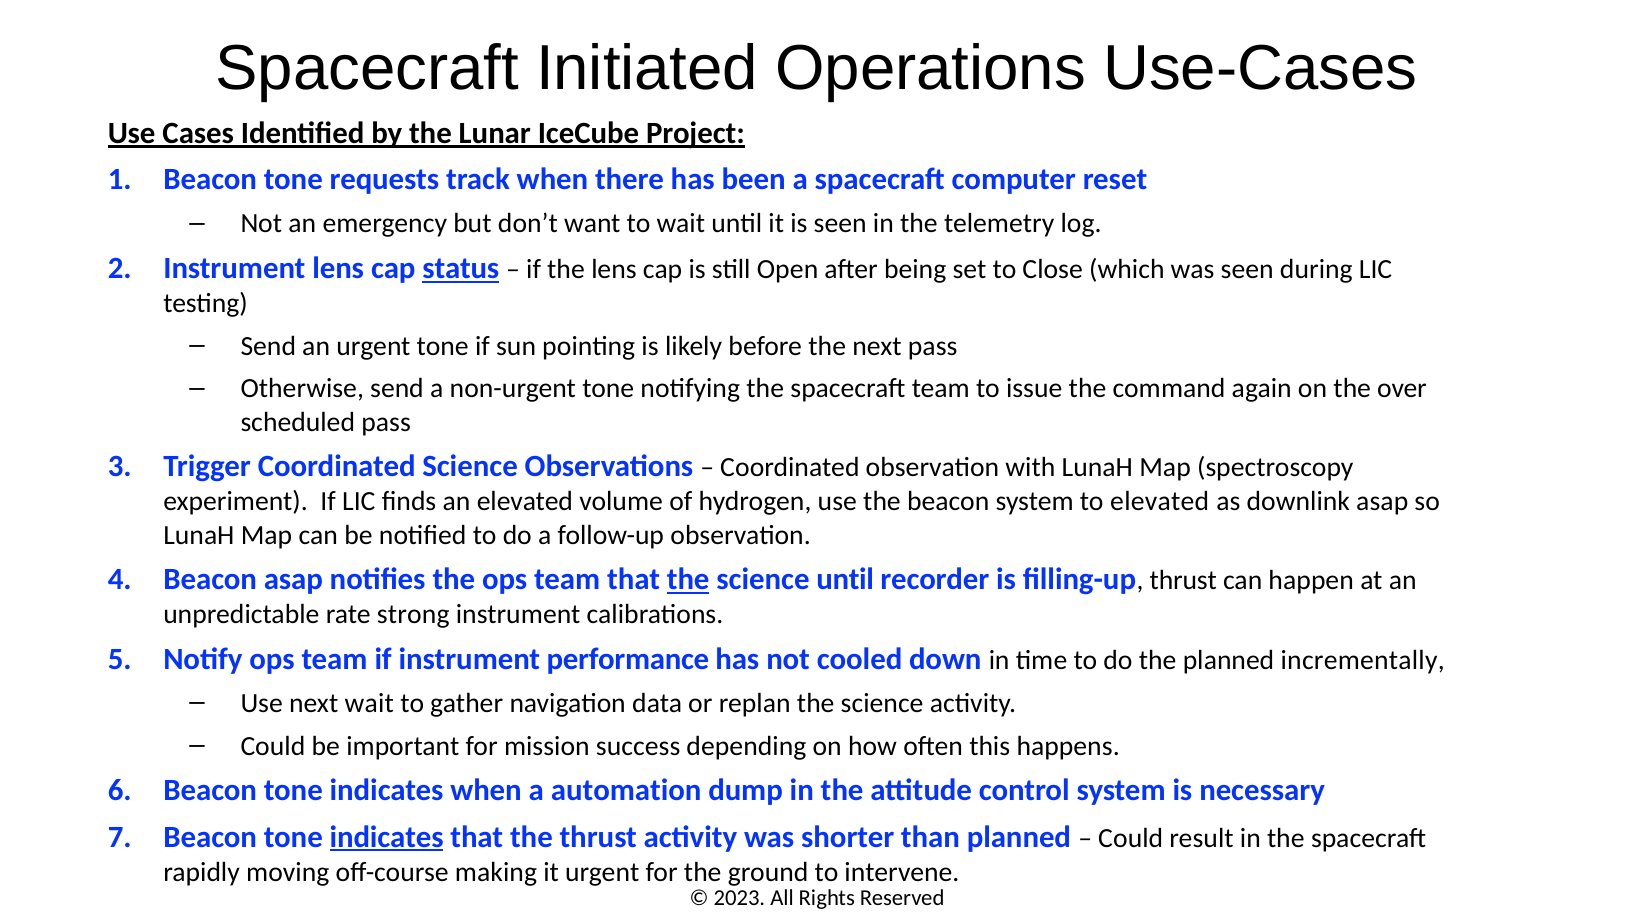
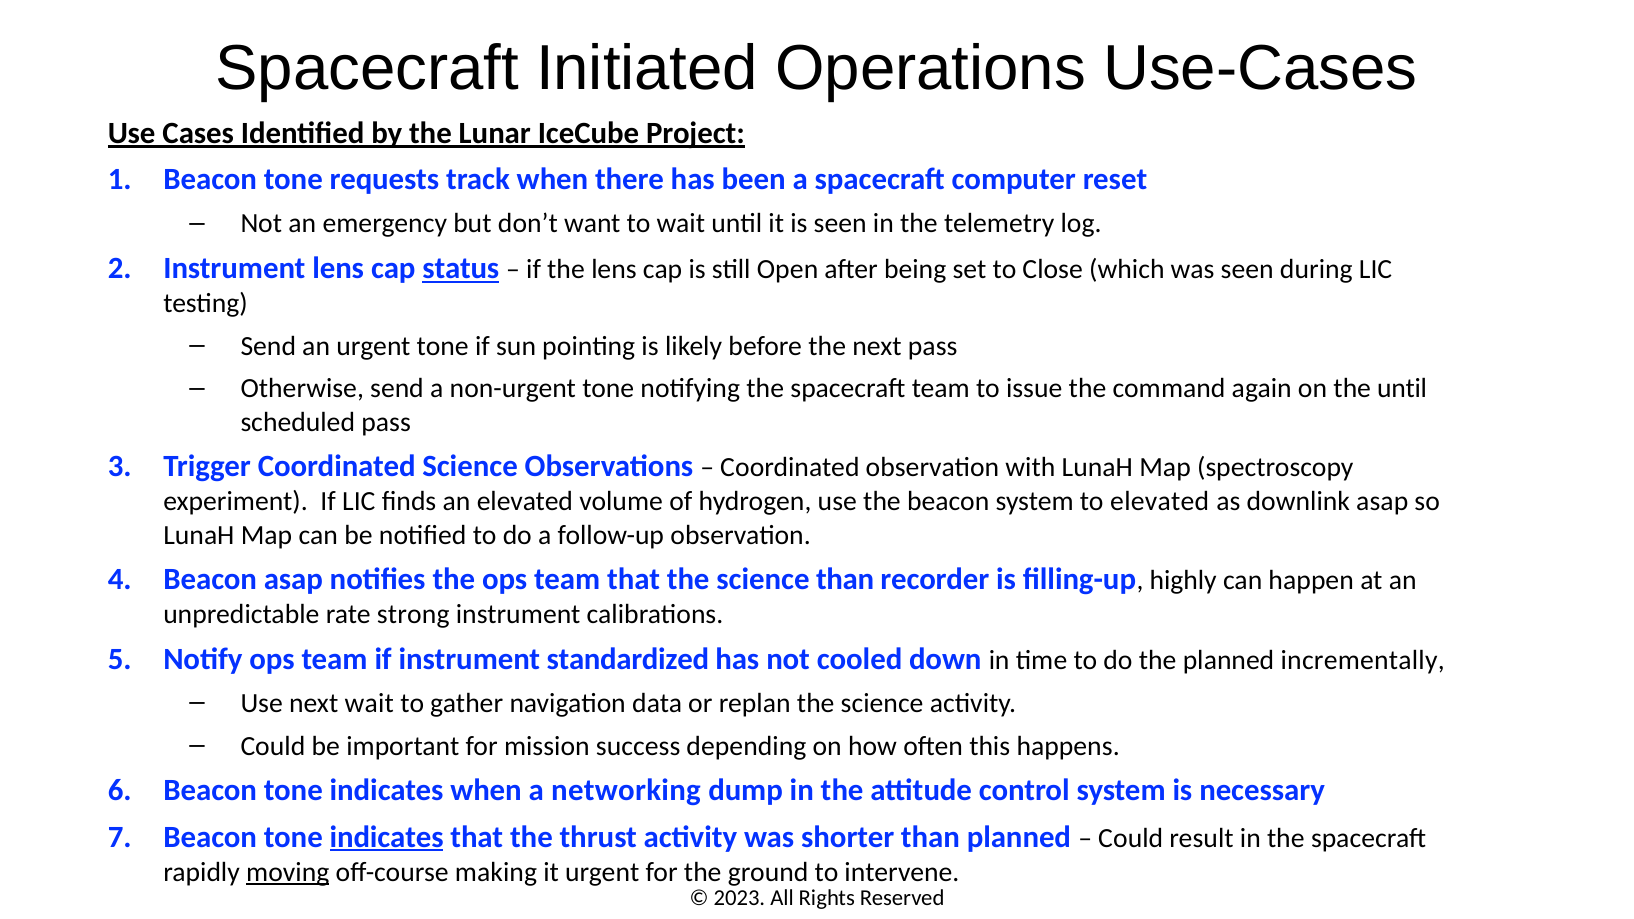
the over: over -> until
the at (688, 580) underline: present -> none
science until: until -> than
filling-up thrust: thrust -> highly
performance: performance -> standardized
automation: automation -> networking
moving underline: none -> present
